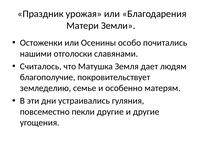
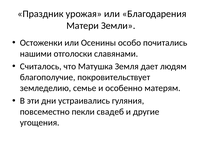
пекли другие: другие -> свадеб
